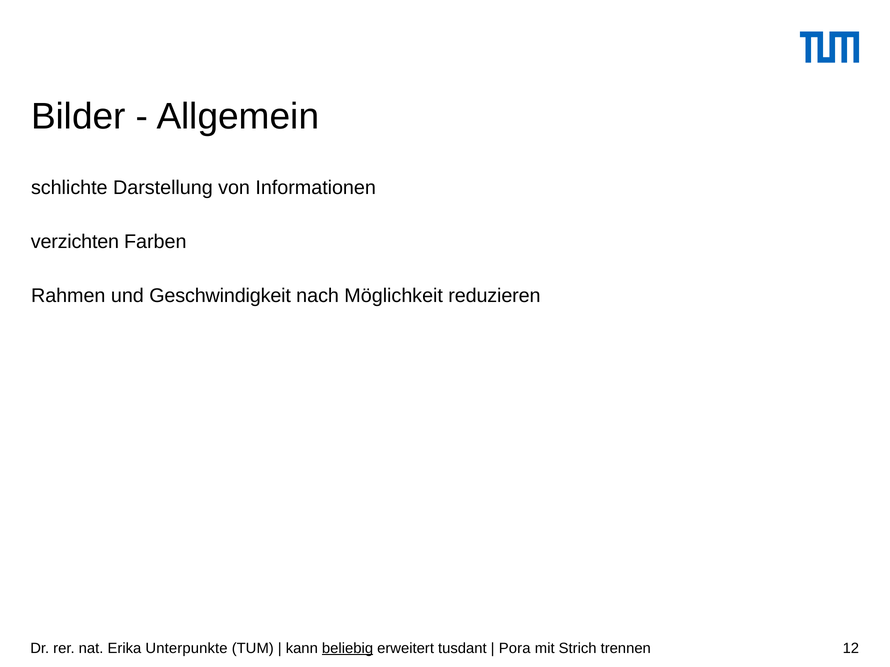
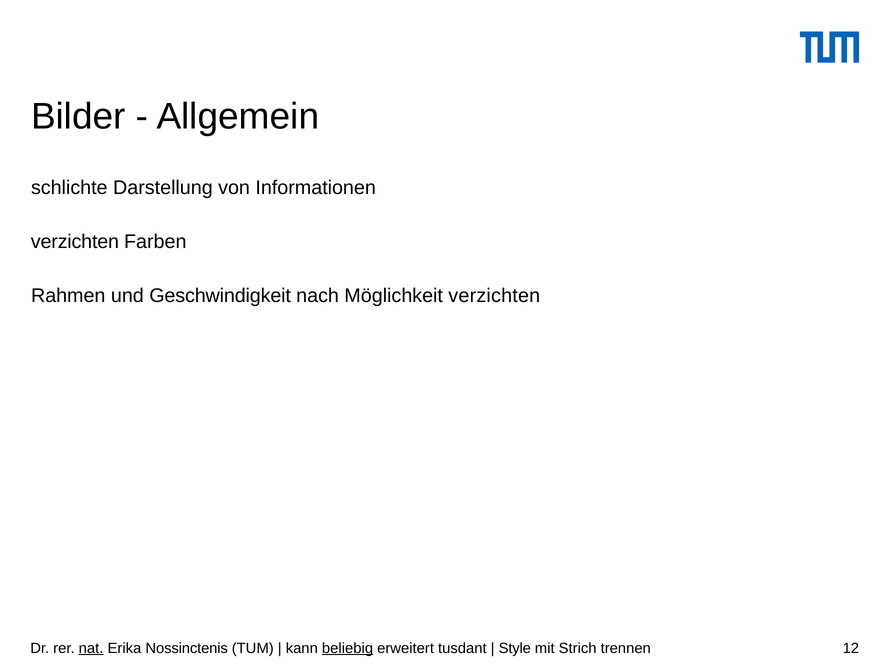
Möglichkeit reduzieren: reduzieren -> verzichten
nat underline: none -> present
Unterpunkte: Unterpunkte -> Nossinctenis
Pora: Pora -> Style
